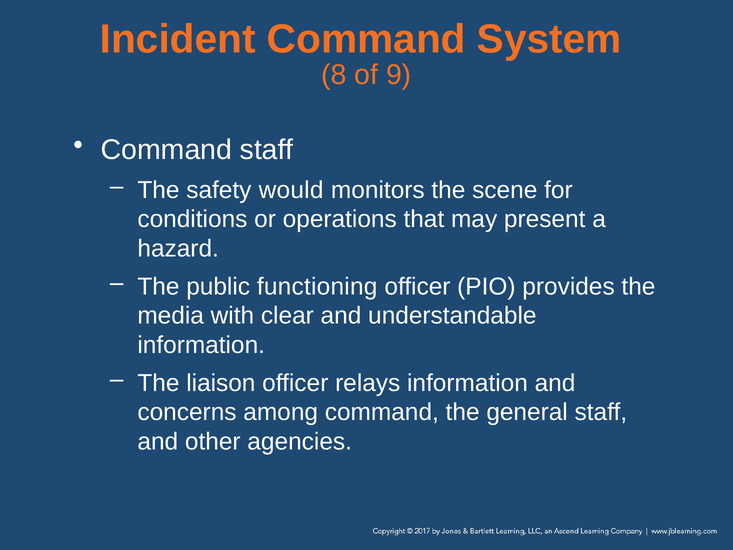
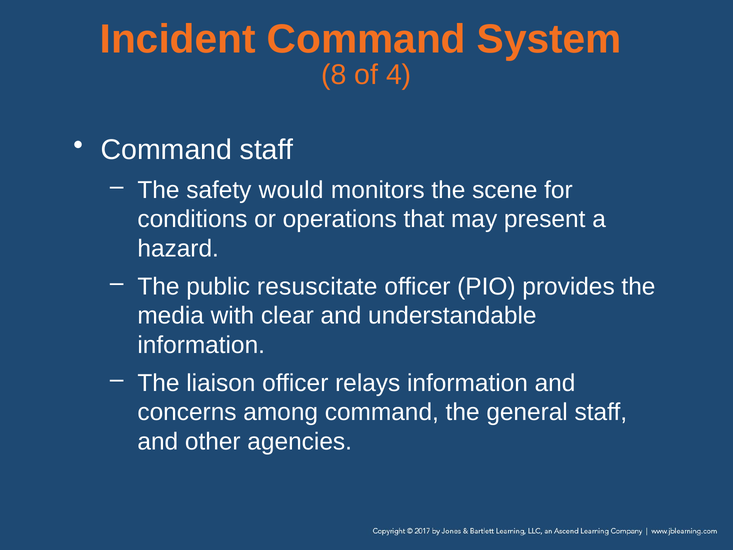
9: 9 -> 4
functioning: functioning -> resuscitate
